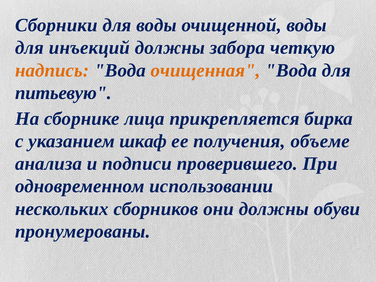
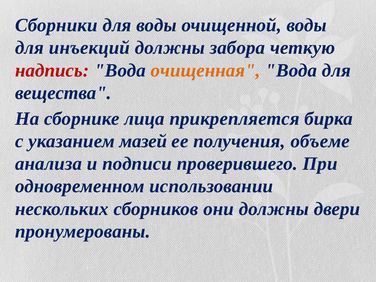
надпись colour: orange -> red
питьевую: питьевую -> вещества
шкаф: шкаф -> мазей
обуви: обуви -> двери
